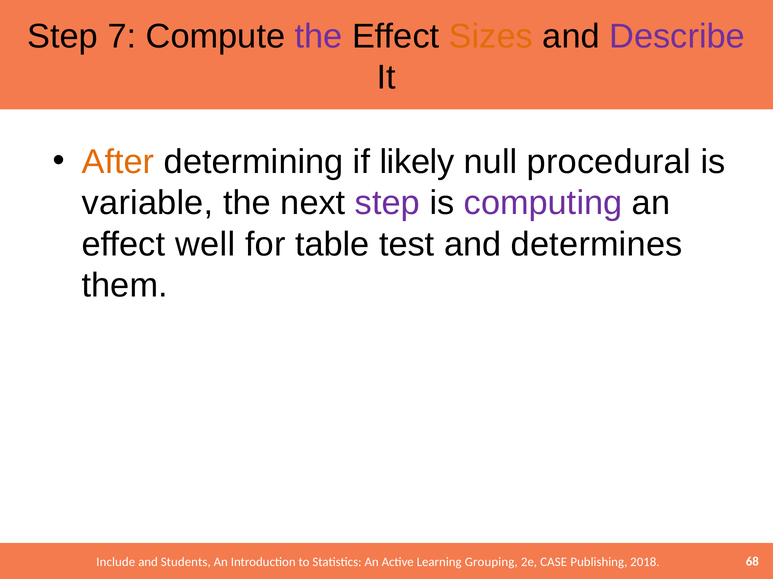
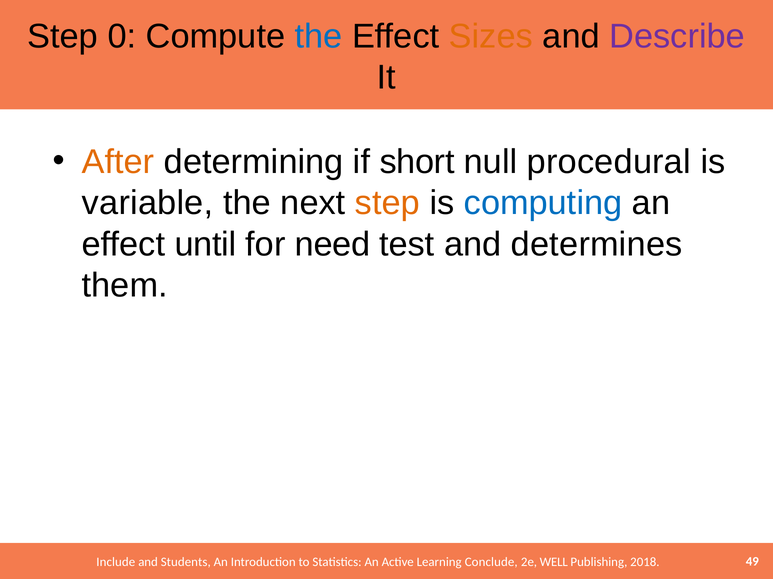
7: 7 -> 0
the at (319, 37) colour: purple -> blue
likely: likely -> short
step at (387, 203) colour: purple -> orange
computing colour: purple -> blue
well: well -> until
table: table -> need
Grouping: Grouping -> Conclude
CASE: CASE -> WELL
68: 68 -> 49
